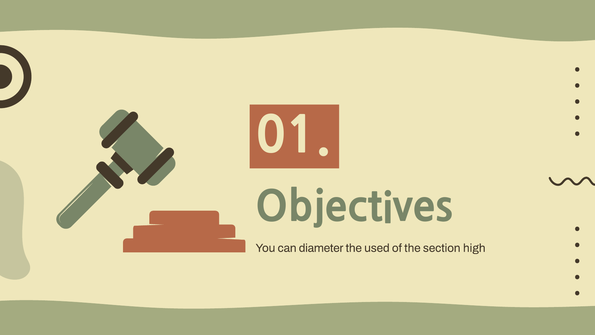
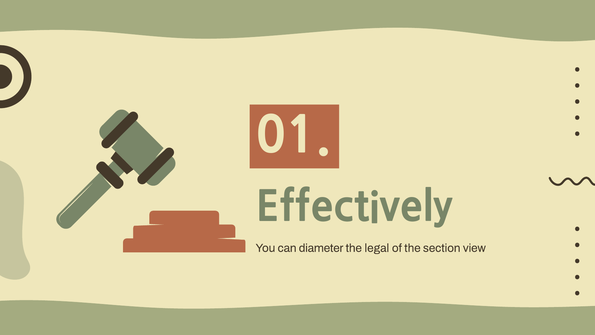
Objectives: Objectives -> Effectively
used: used -> legal
high: high -> view
